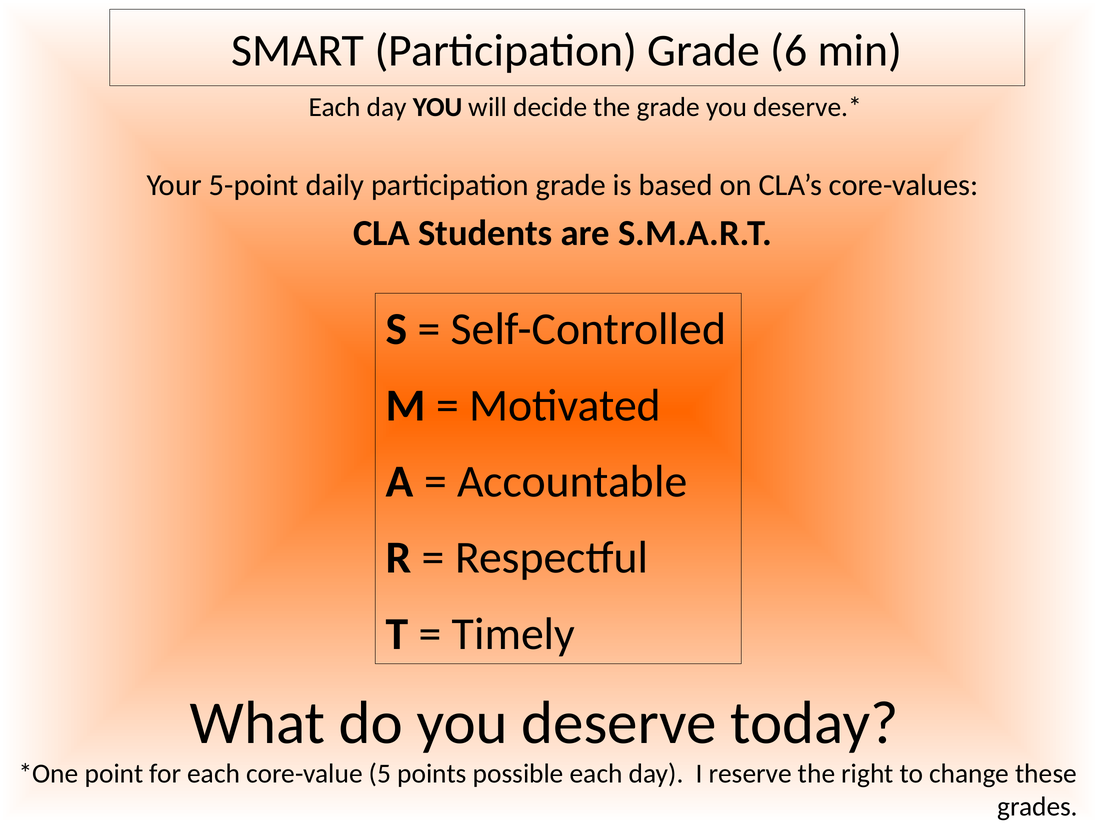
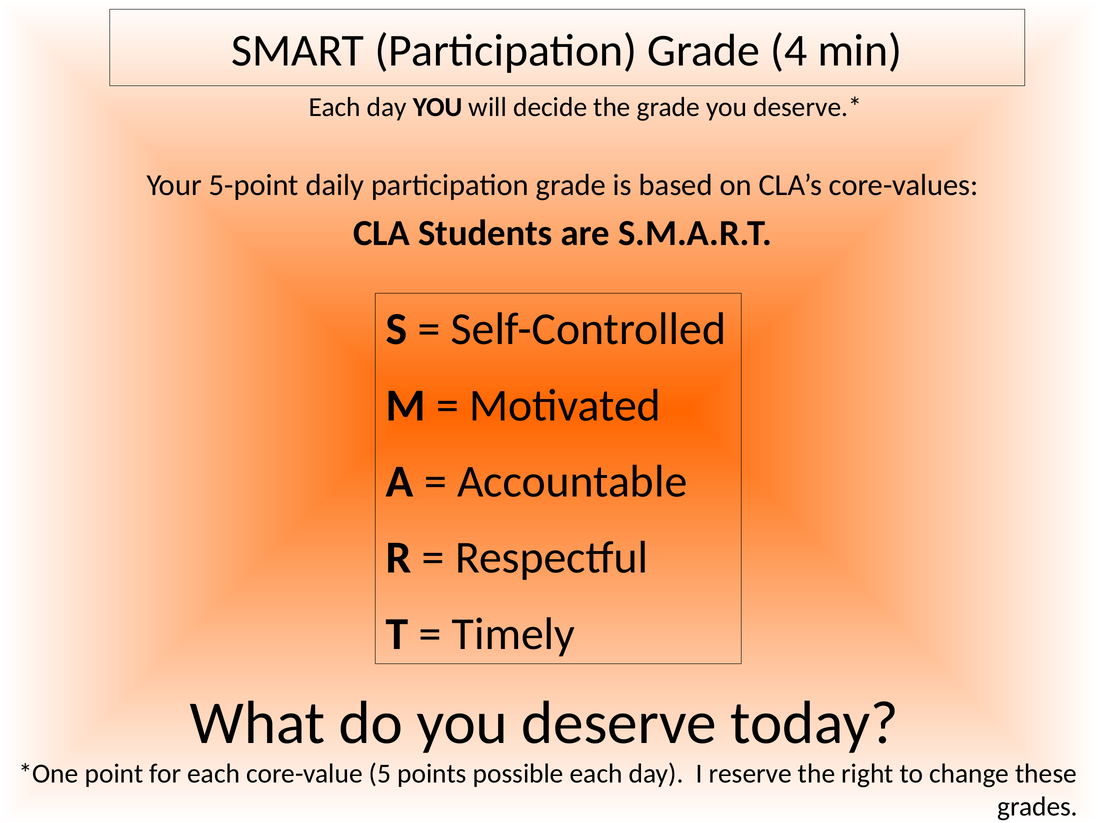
6: 6 -> 4
